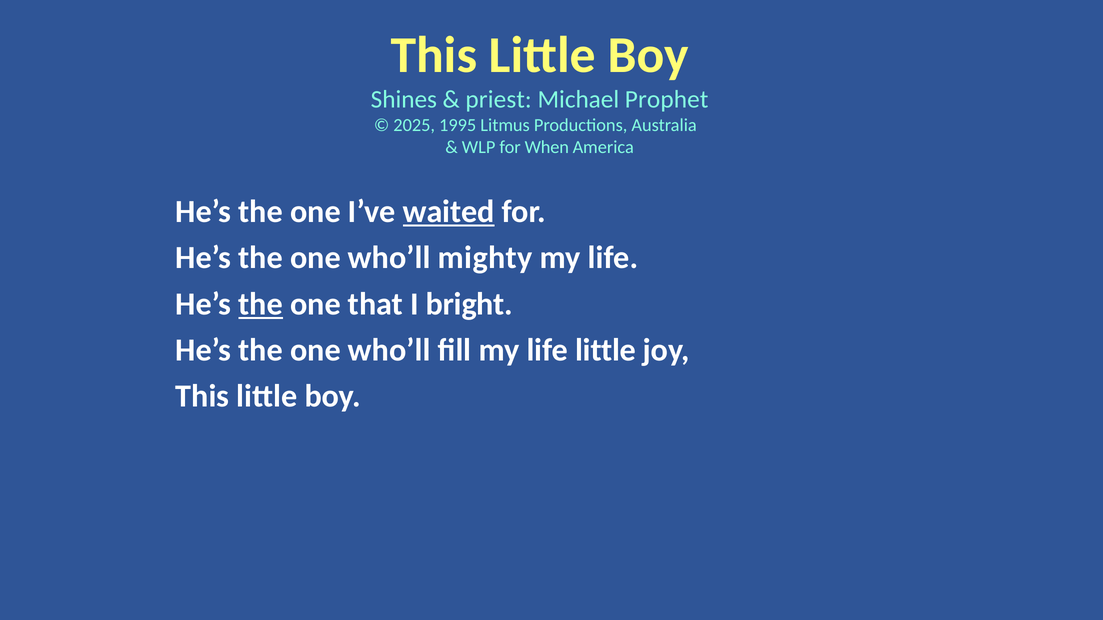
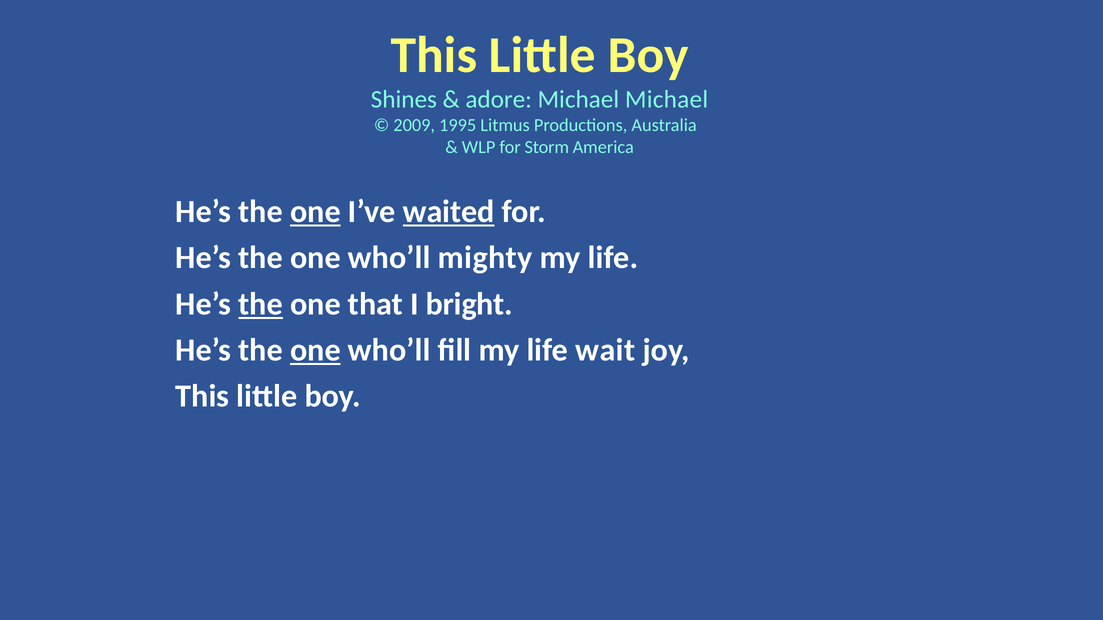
priest: priest -> adore
Michael Prophet: Prophet -> Michael
2025: 2025 -> 2009
When: When -> Storm
one at (315, 212) underline: none -> present
one at (315, 350) underline: none -> present
life little: little -> wait
